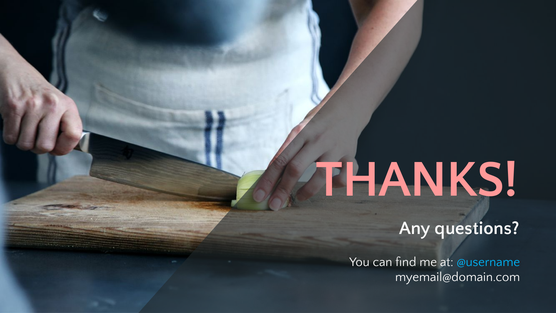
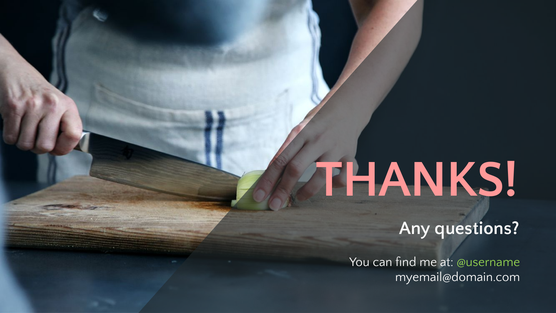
@username colour: light blue -> light green
